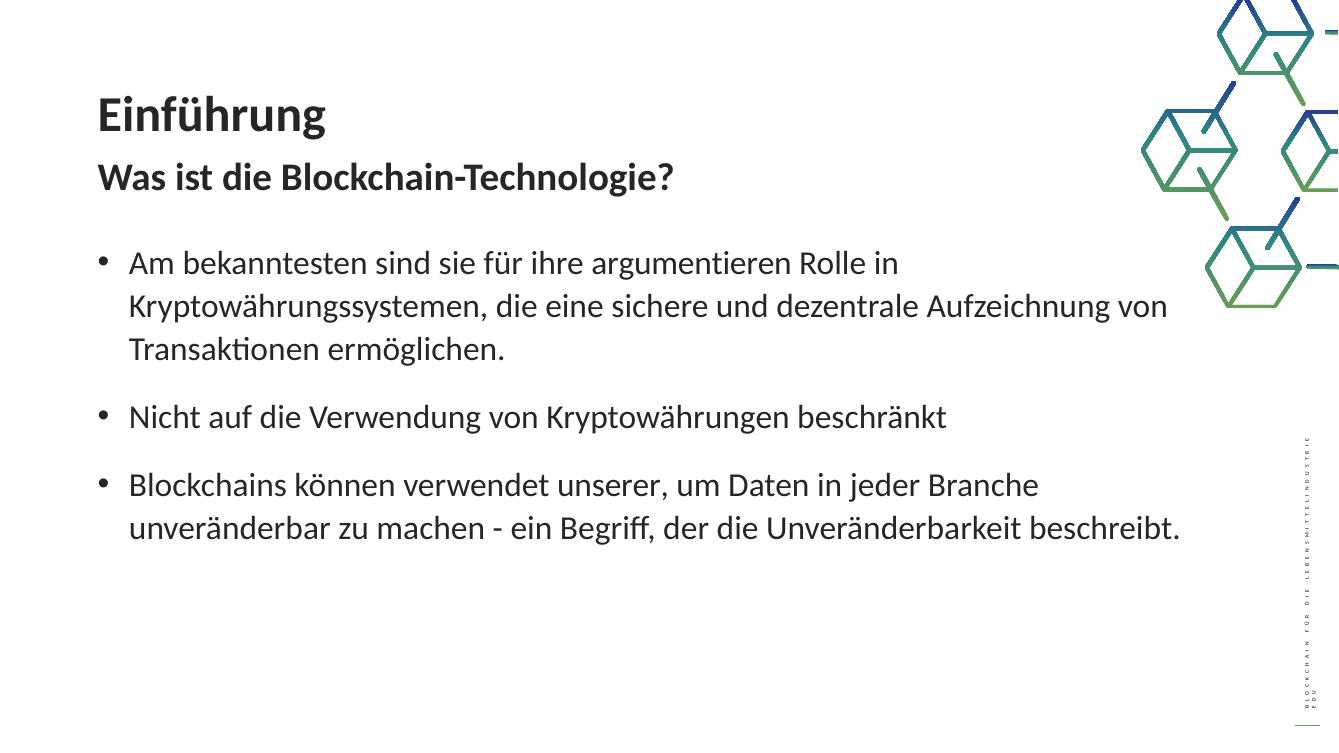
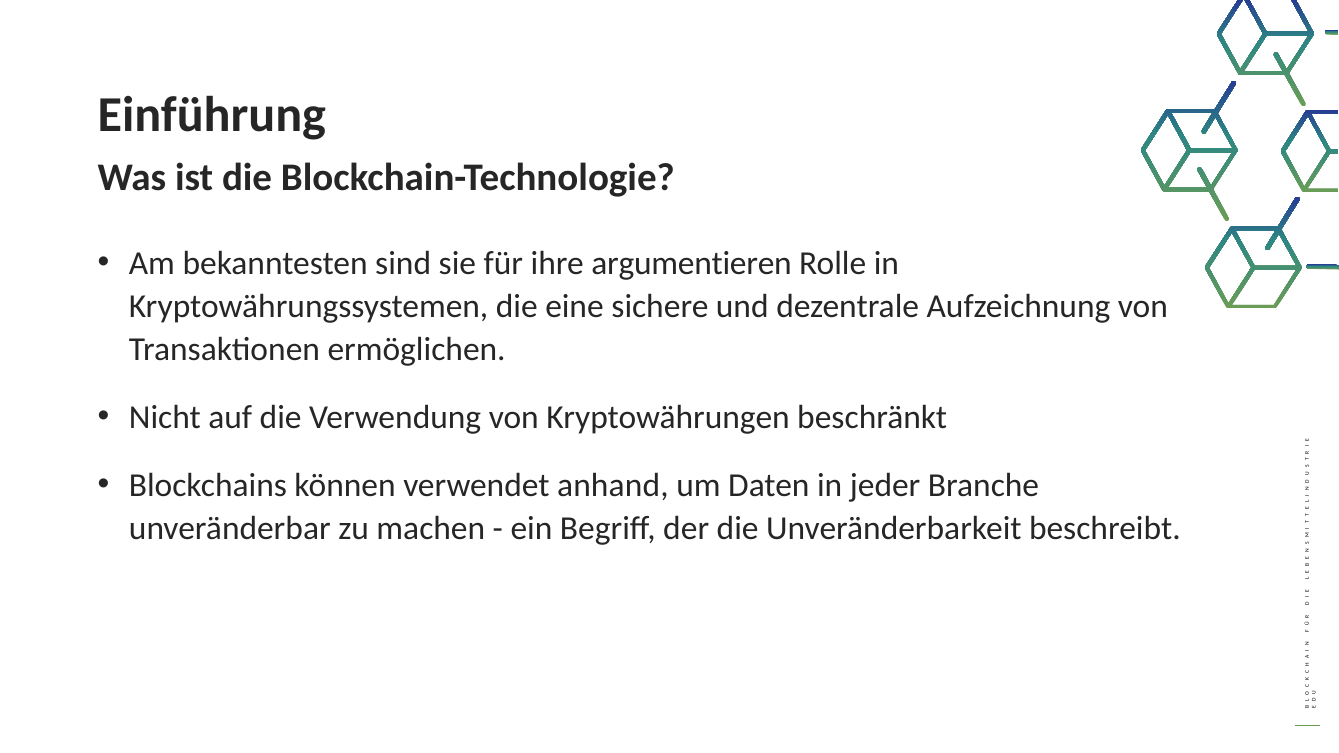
unserer: unserer -> anhand
